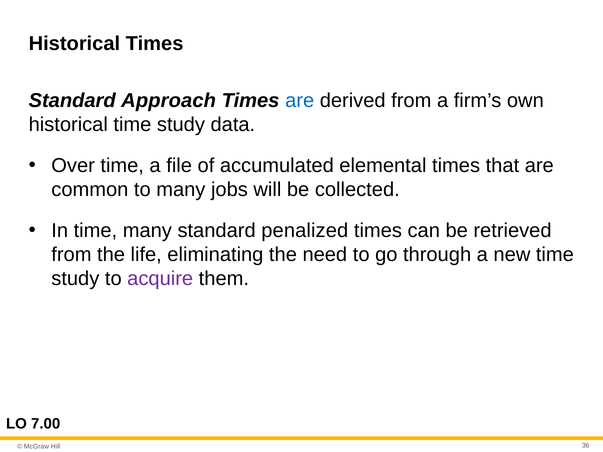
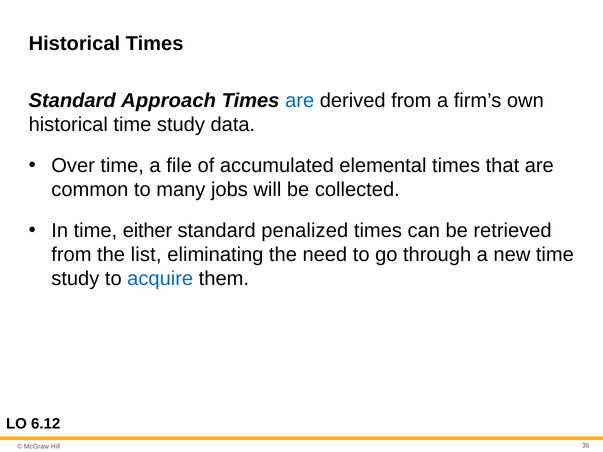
time many: many -> either
life: life -> list
acquire colour: purple -> blue
7.00: 7.00 -> 6.12
